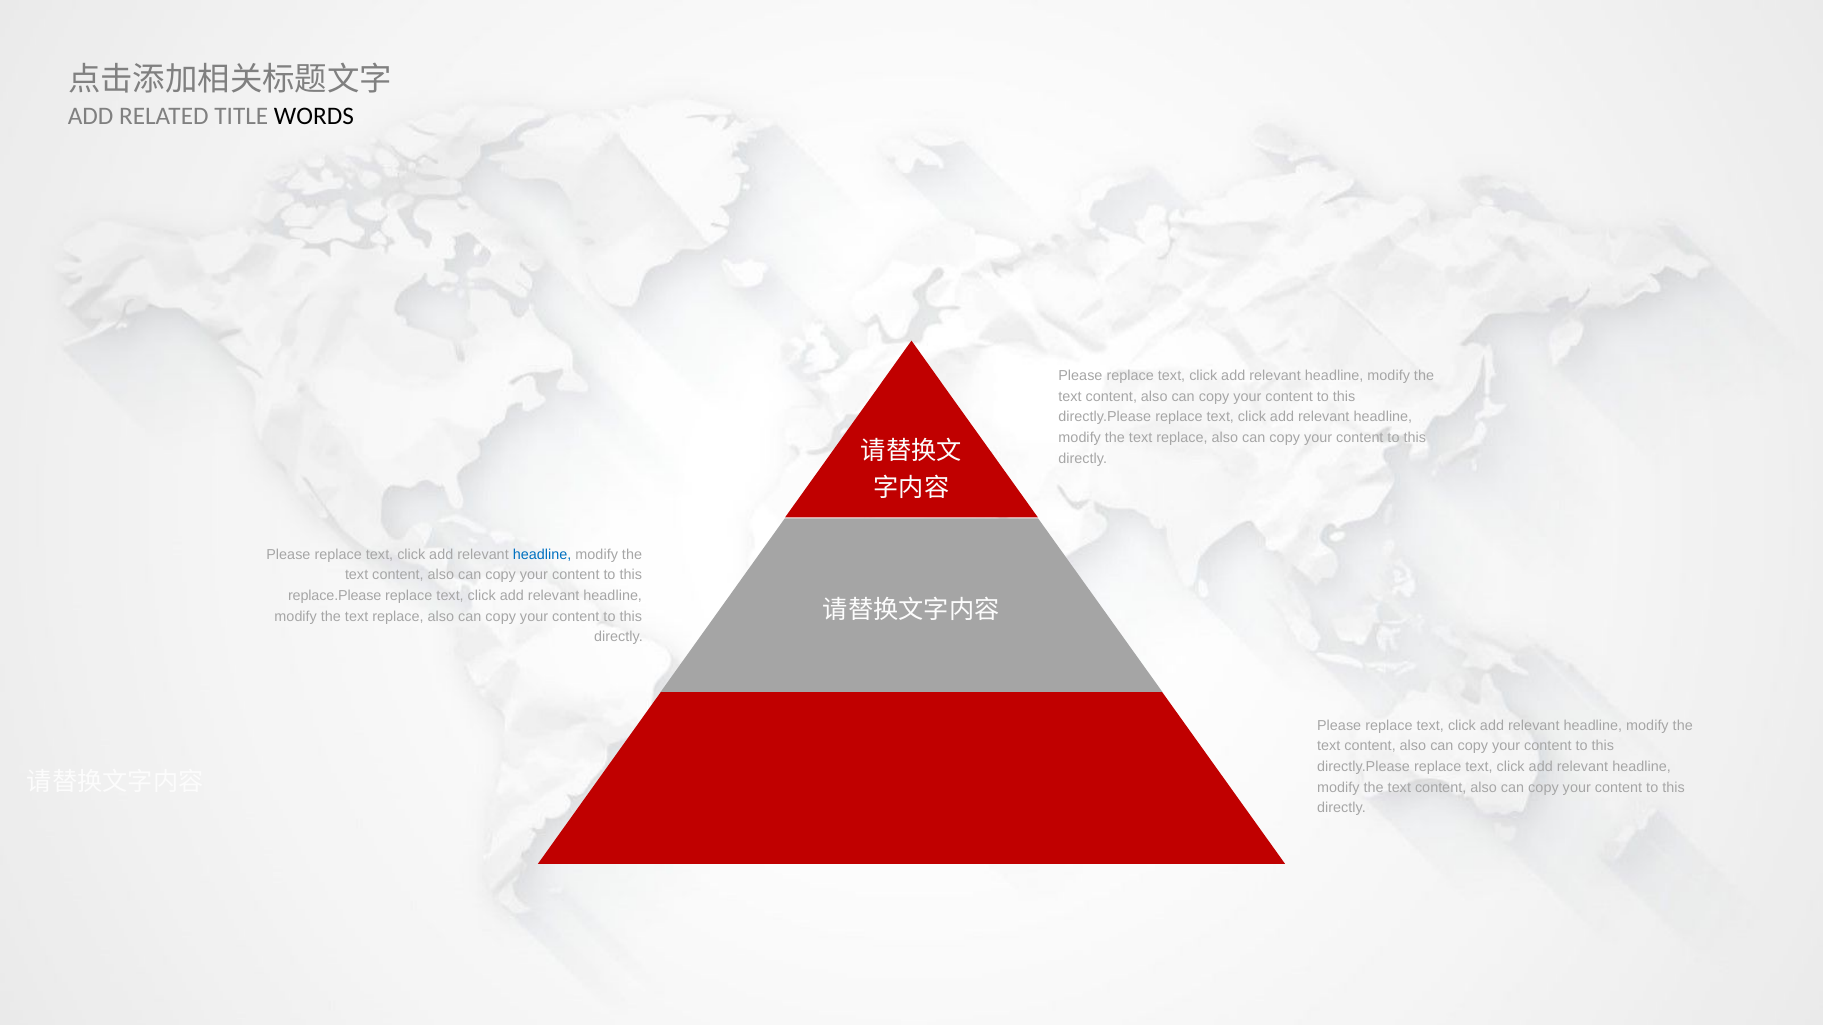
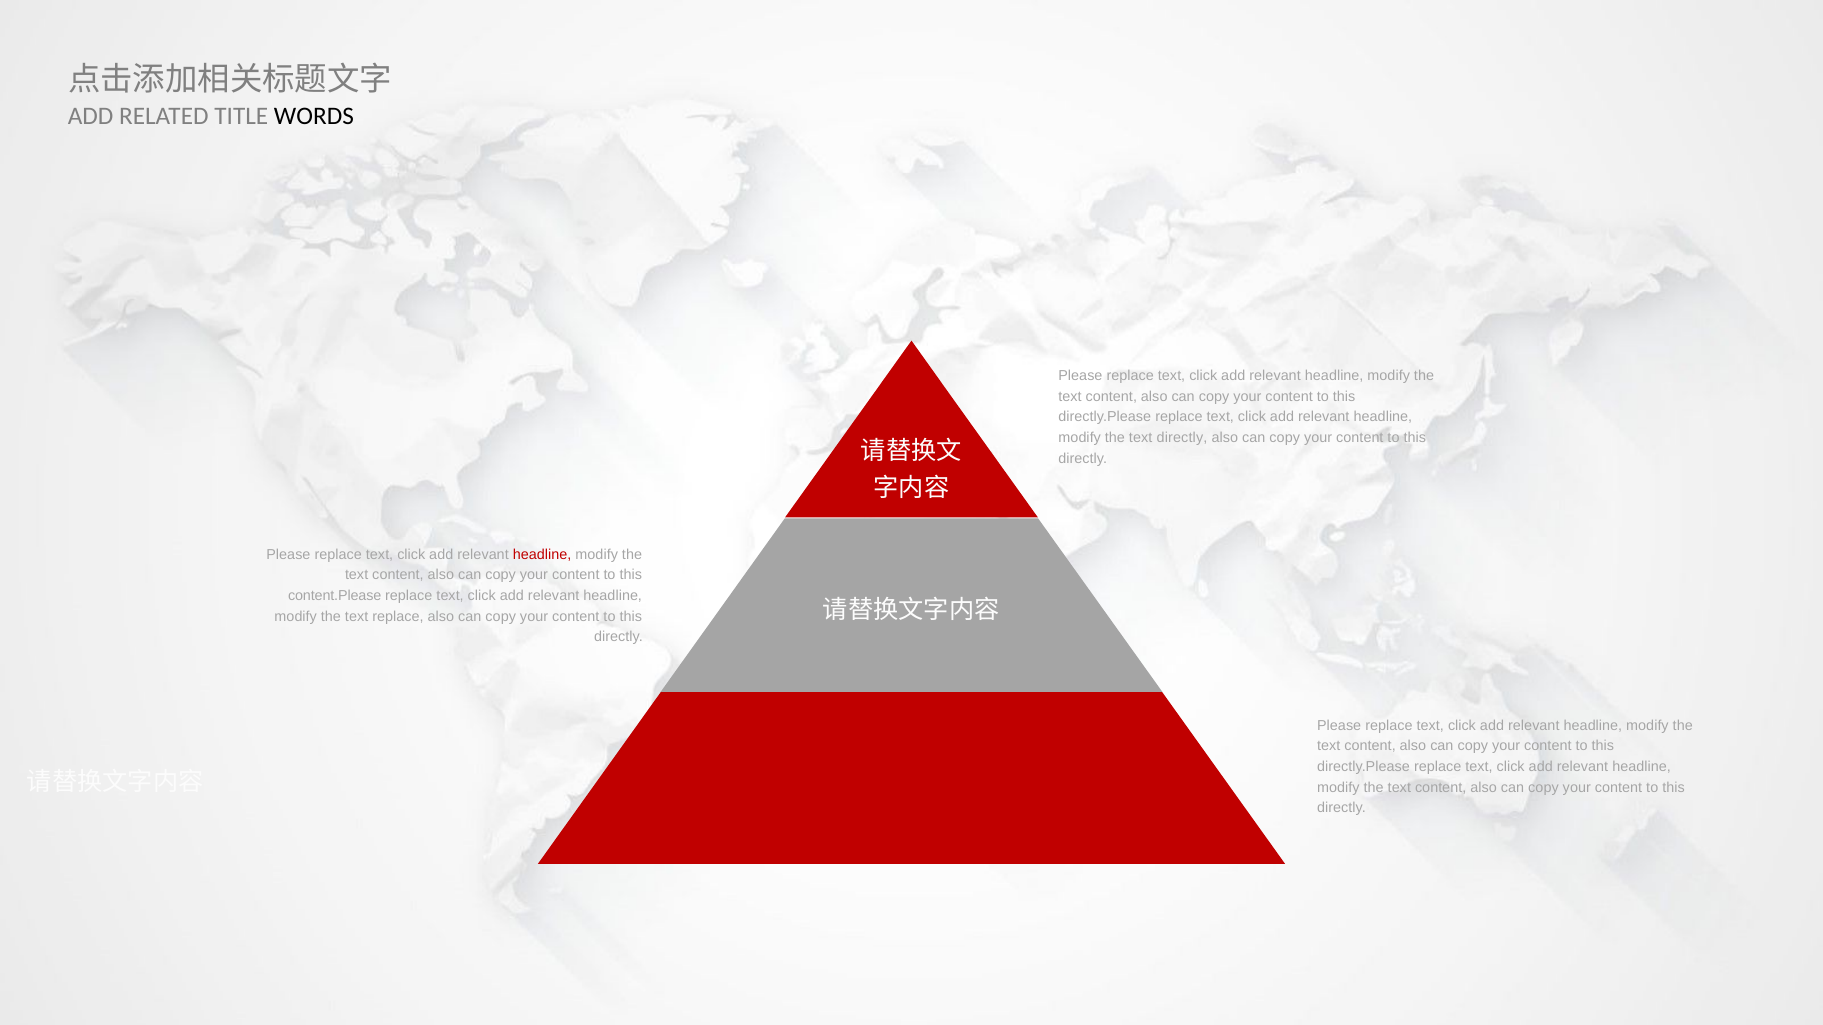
replace at (1182, 438): replace -> directly
headline at (542, 555) colour: blue -> red
replace.Please: replace.Please -> content.Please
